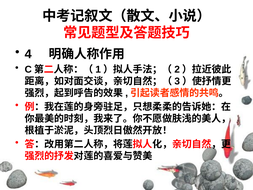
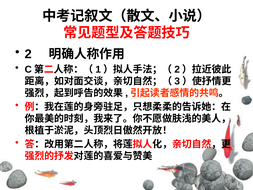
4 at (28, 54): 4 -> 2
